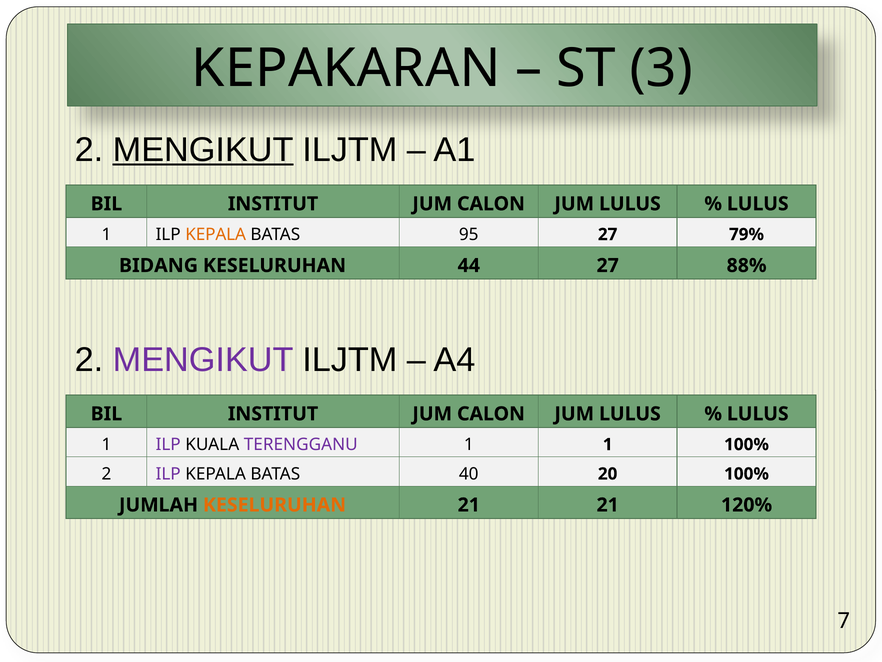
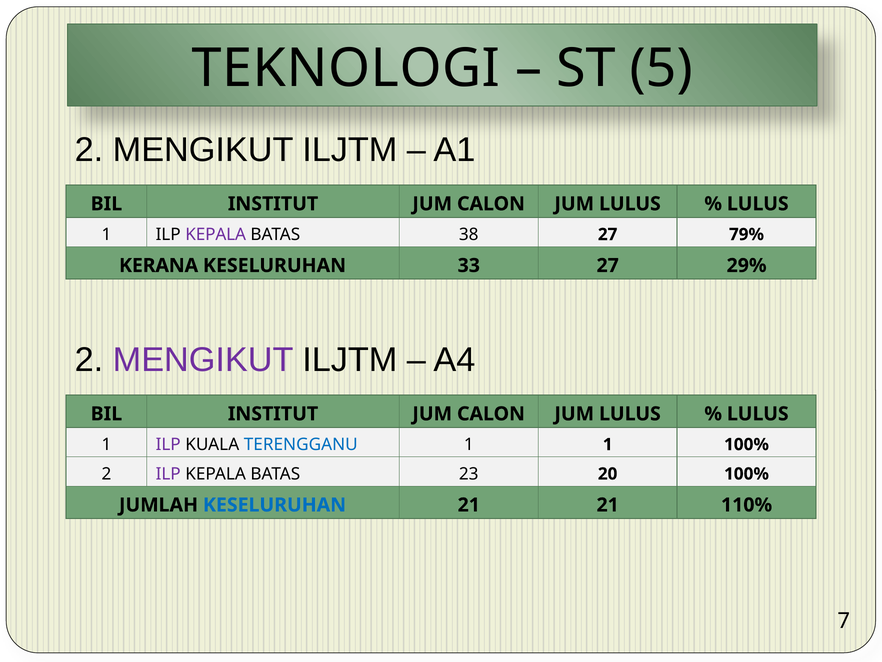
KEPAKARAN: KEPAKARAN -> TEKNOLOGI
3: 3 -> 5
MENGIKUT at (203, 150) underline: present -> none
KEPALA at (216, 234) colour: orange -> purple
95: 95 -> 38
BIDANG: BIDANG -> KERANA
44: 44 -> 33
88%: 88% -> 29%
TERENGGANU colour: purple -> blue
40: 40 -> 23
KESELURUHAN at (275, 505) colour: orange -> blue
120%: 120% -> 110%
